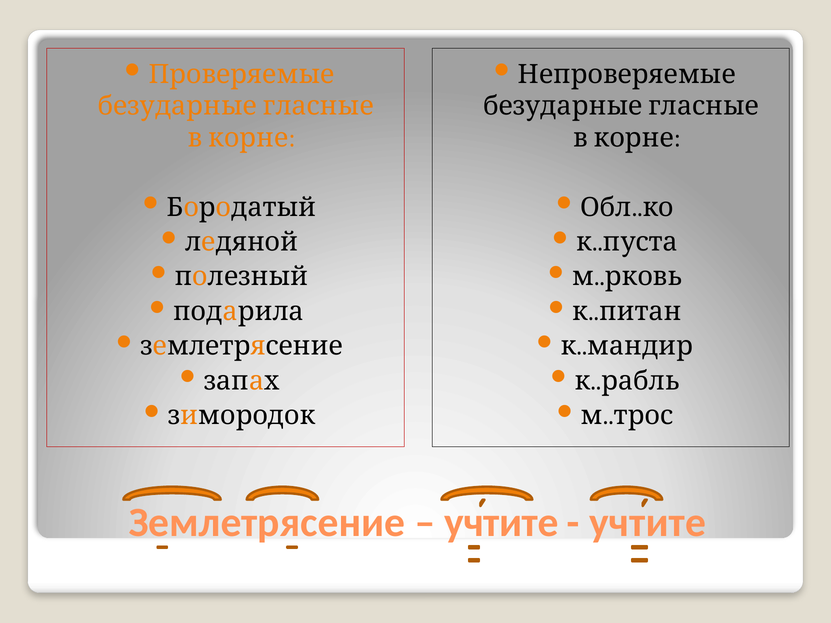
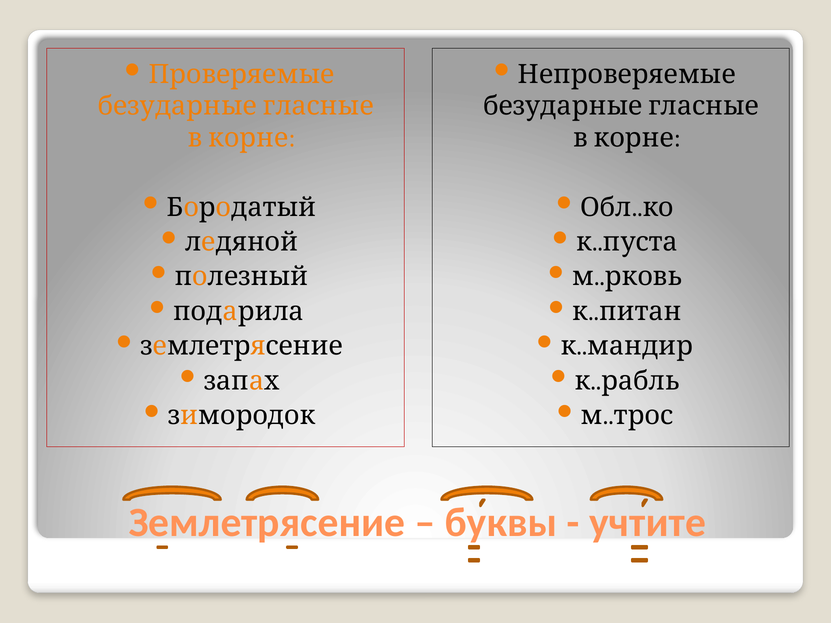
учтите at (501, 523): учтите -> буквы
